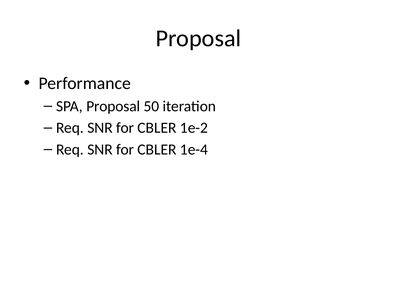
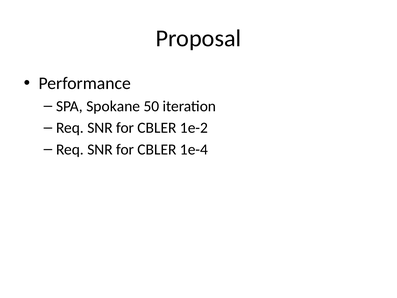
SPA Proposal: Proposal -> Spokane
